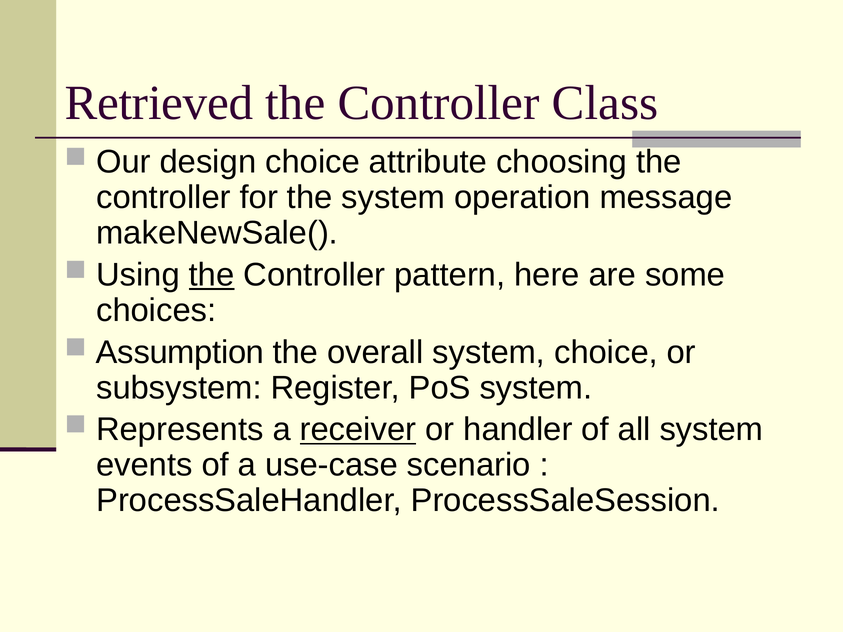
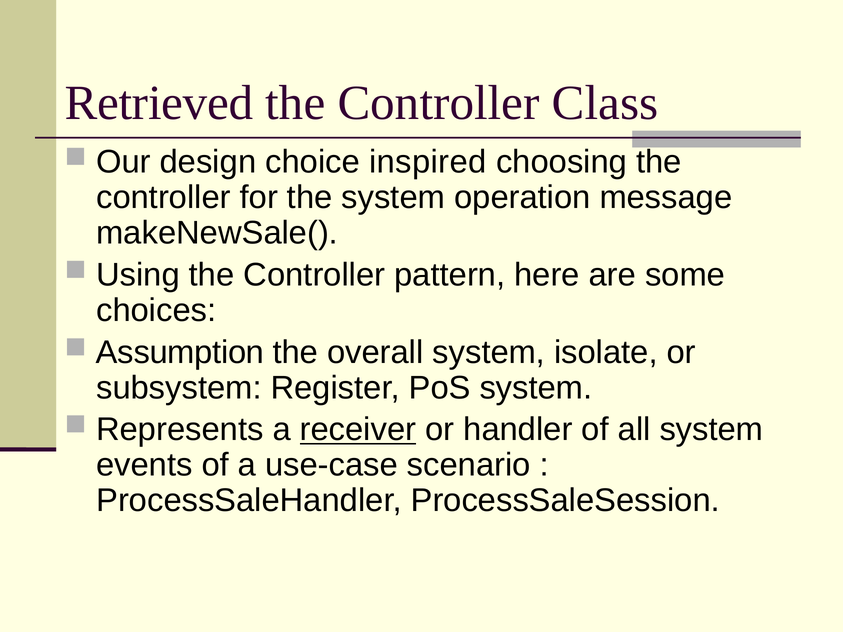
attribute: attribute -> inspired
the at (212, 275) underline: present -> none
system choice: choice -> isolate
